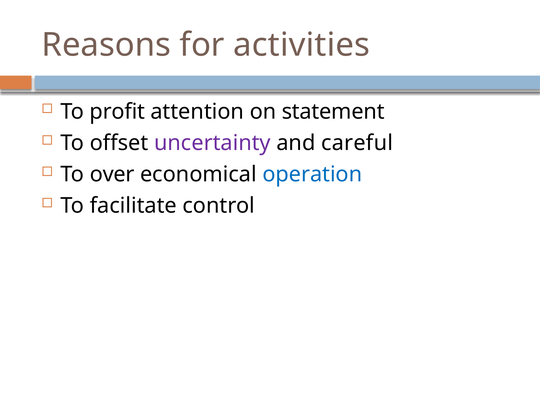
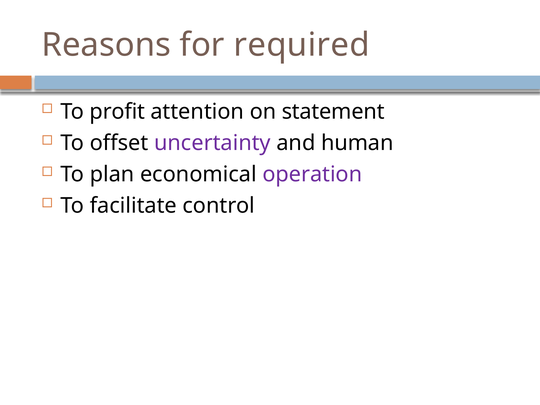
activities: activities -> required
careful: careful -> human
over: over -> plan
operation colour: blue -> purple
